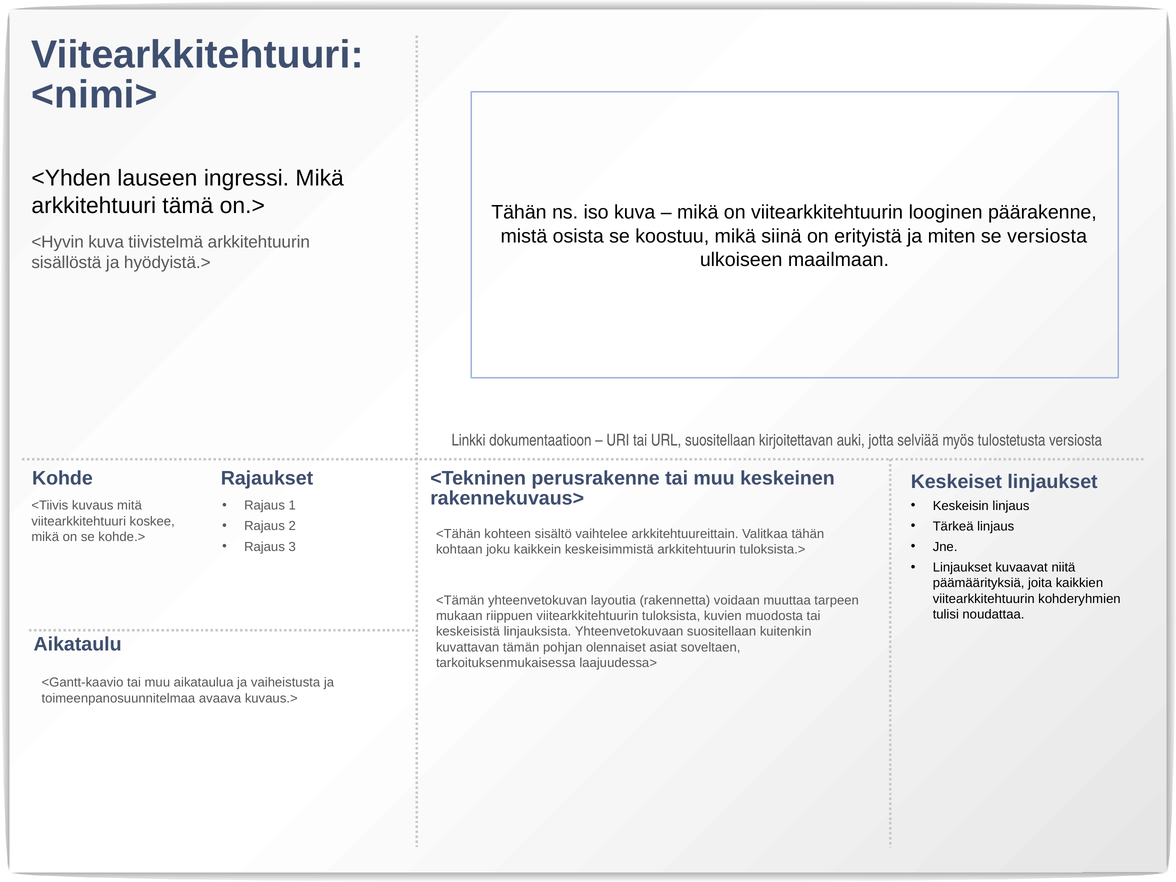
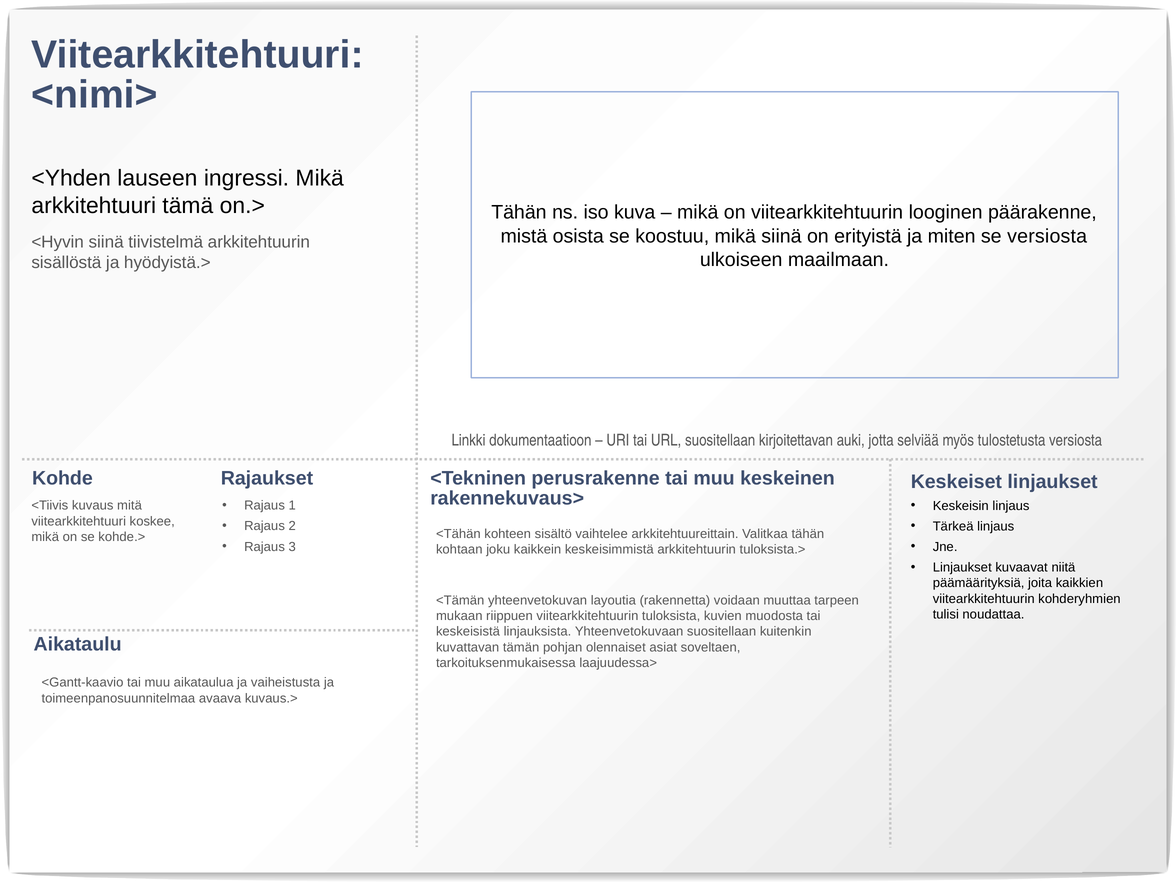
<Hyvin kuva: kuva -> siinä
